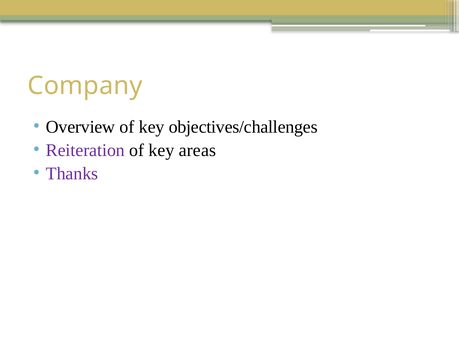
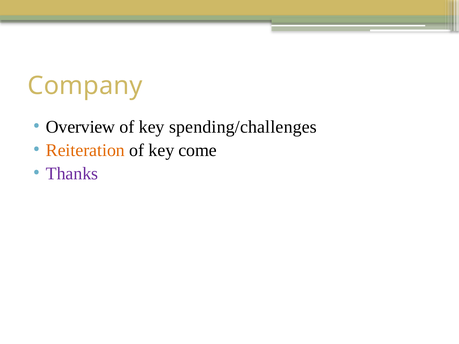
objectives/challenges: objectives/challenges -> spending/challenges
Reiteration colour: purple -> orange
areas: areas -> come
